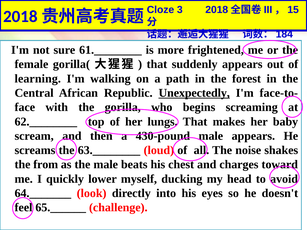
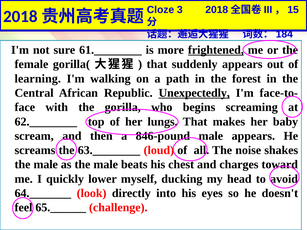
frightened underline: none -> present
430-pound: 430-pound -> 846-pound
from at (46, 165): from -> male
